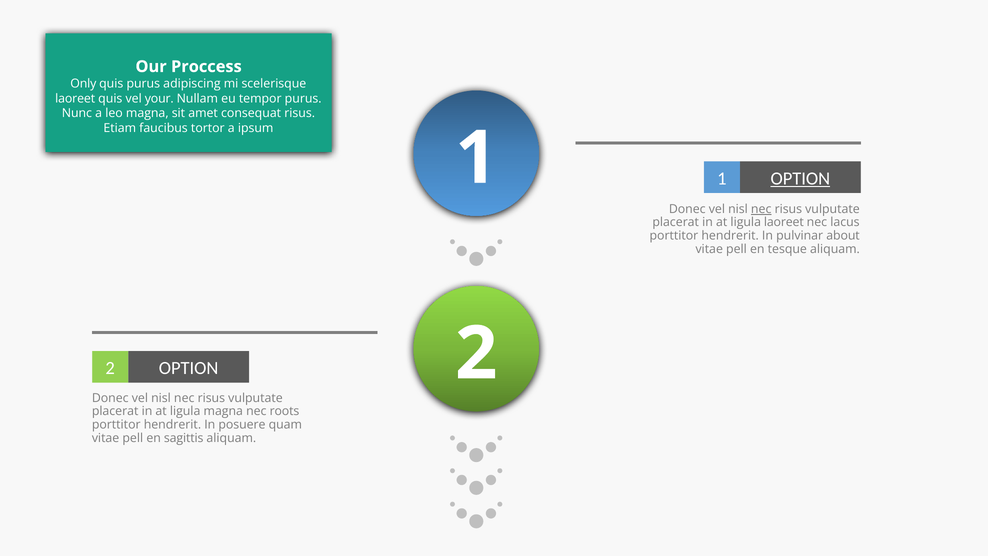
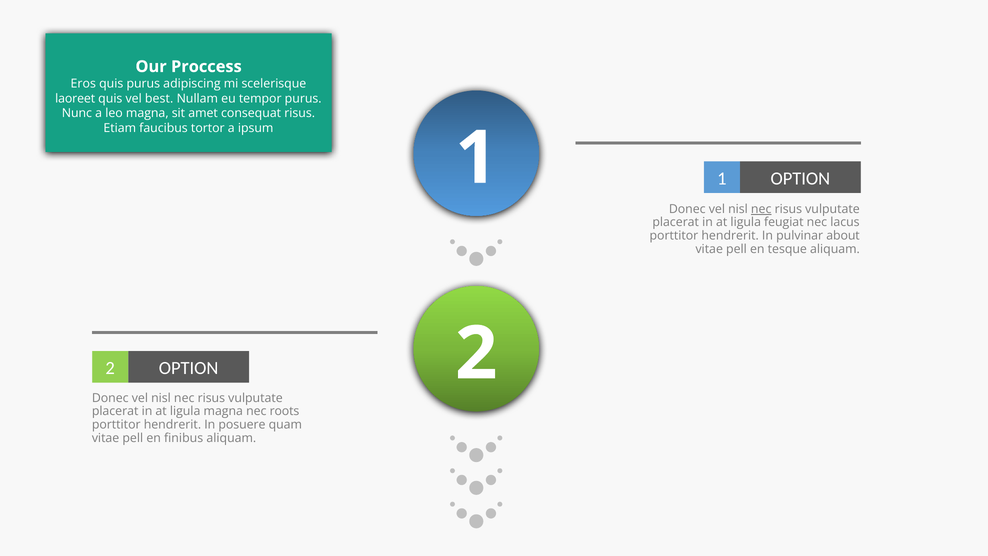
Only: Only -> Eros
your: your -> best
OPTION at (800, 178) underline: present -> none
ligula laoreet: laoreet -> feugiat
sagittis: sagittis -> finibus
